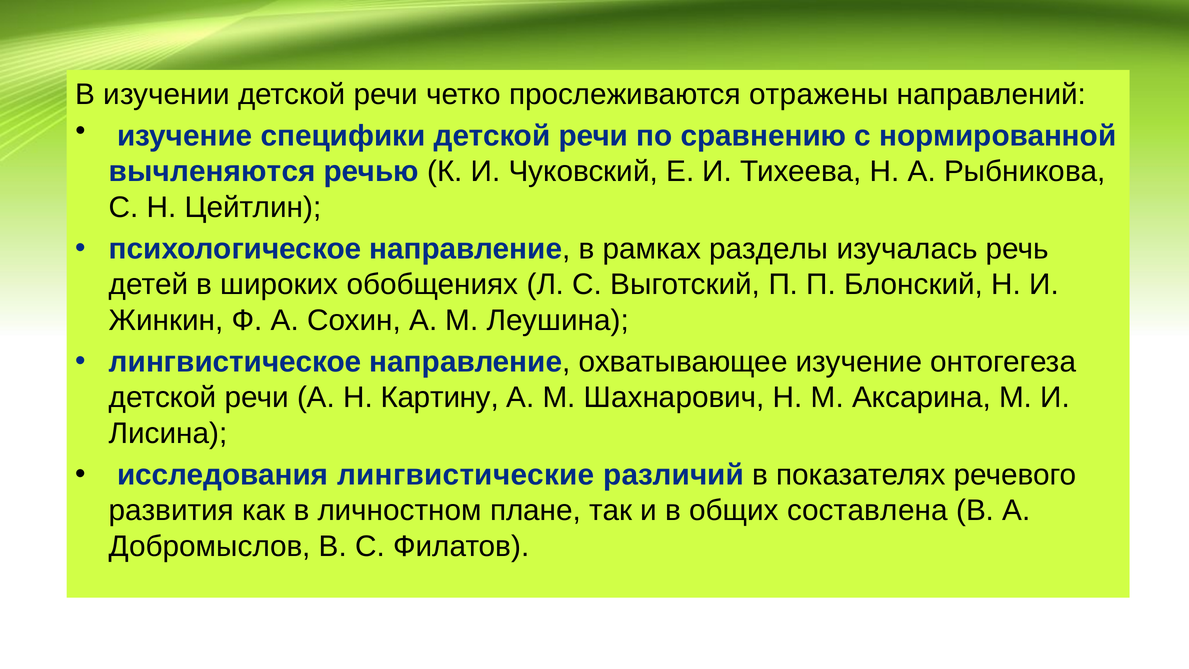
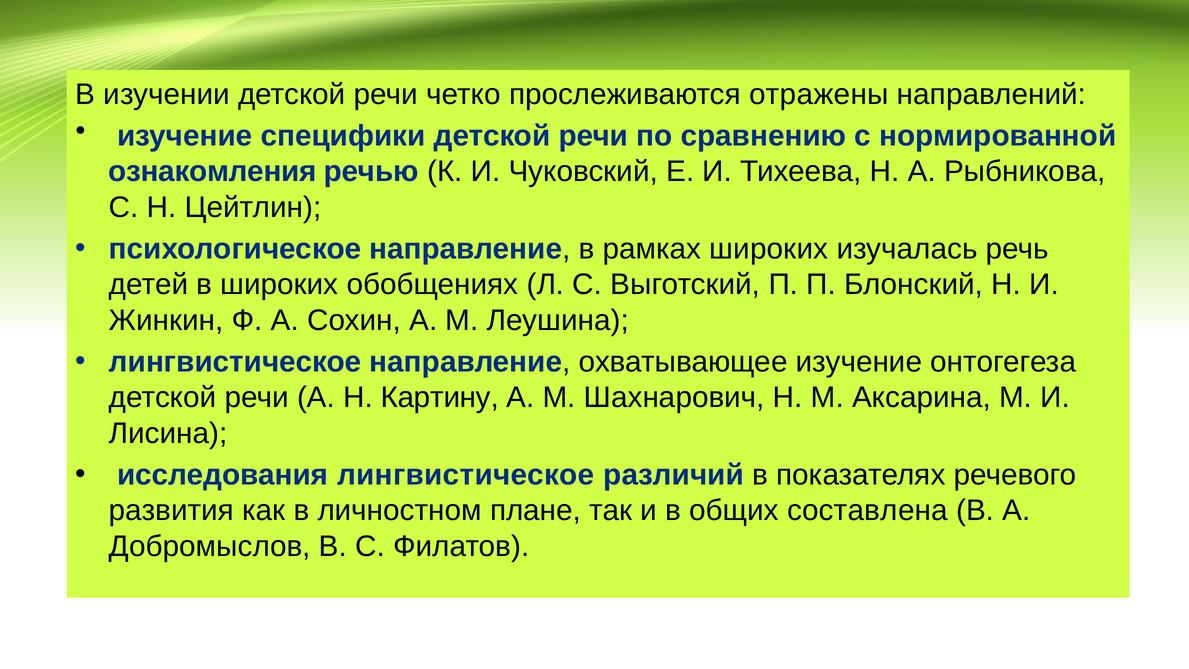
вычленяются: вычленяются -> ознакомления
рамках разделы: разделы -> широких
исследования лингвистические: лингвистические -> лингвистическое
